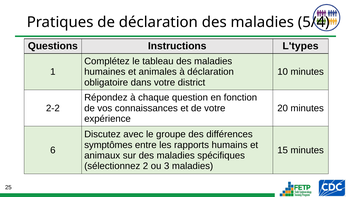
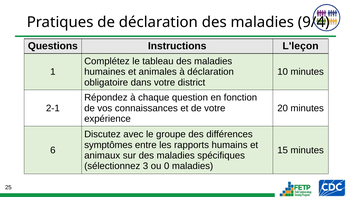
5/4: 5/4 -> 9/4
L'types: L'types -> L'leçon
2-2: 2-2 -> 2-1
2: 2 -> 3
3: 3 -> 0
